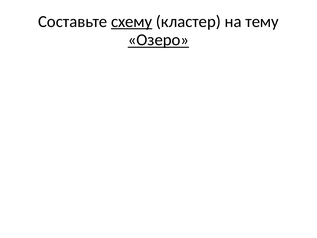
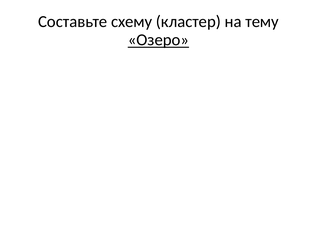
схему underline: present -> none
